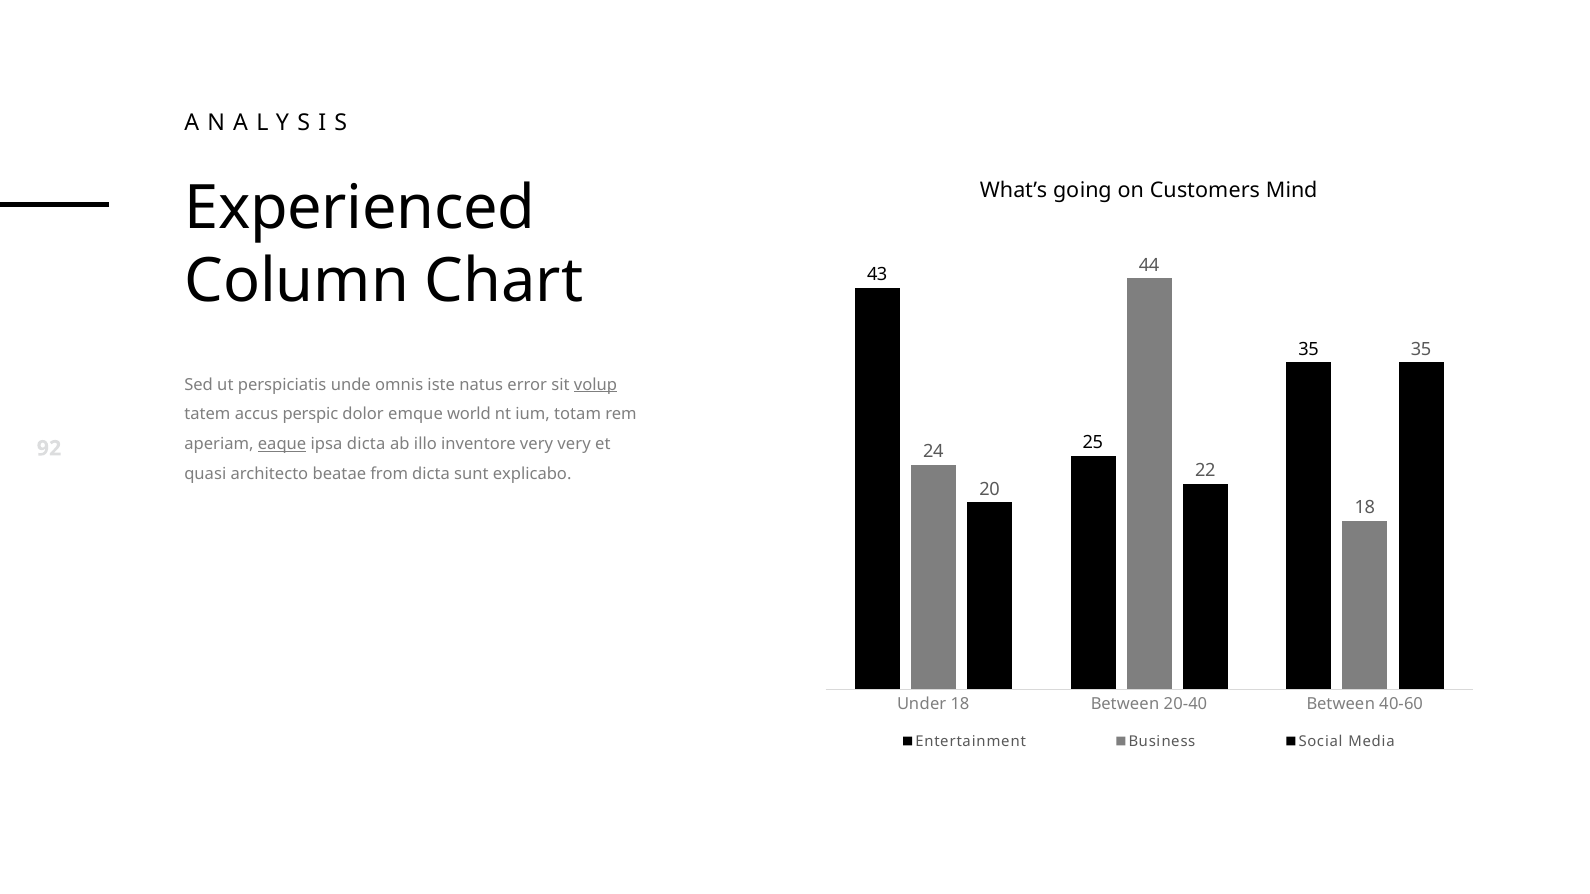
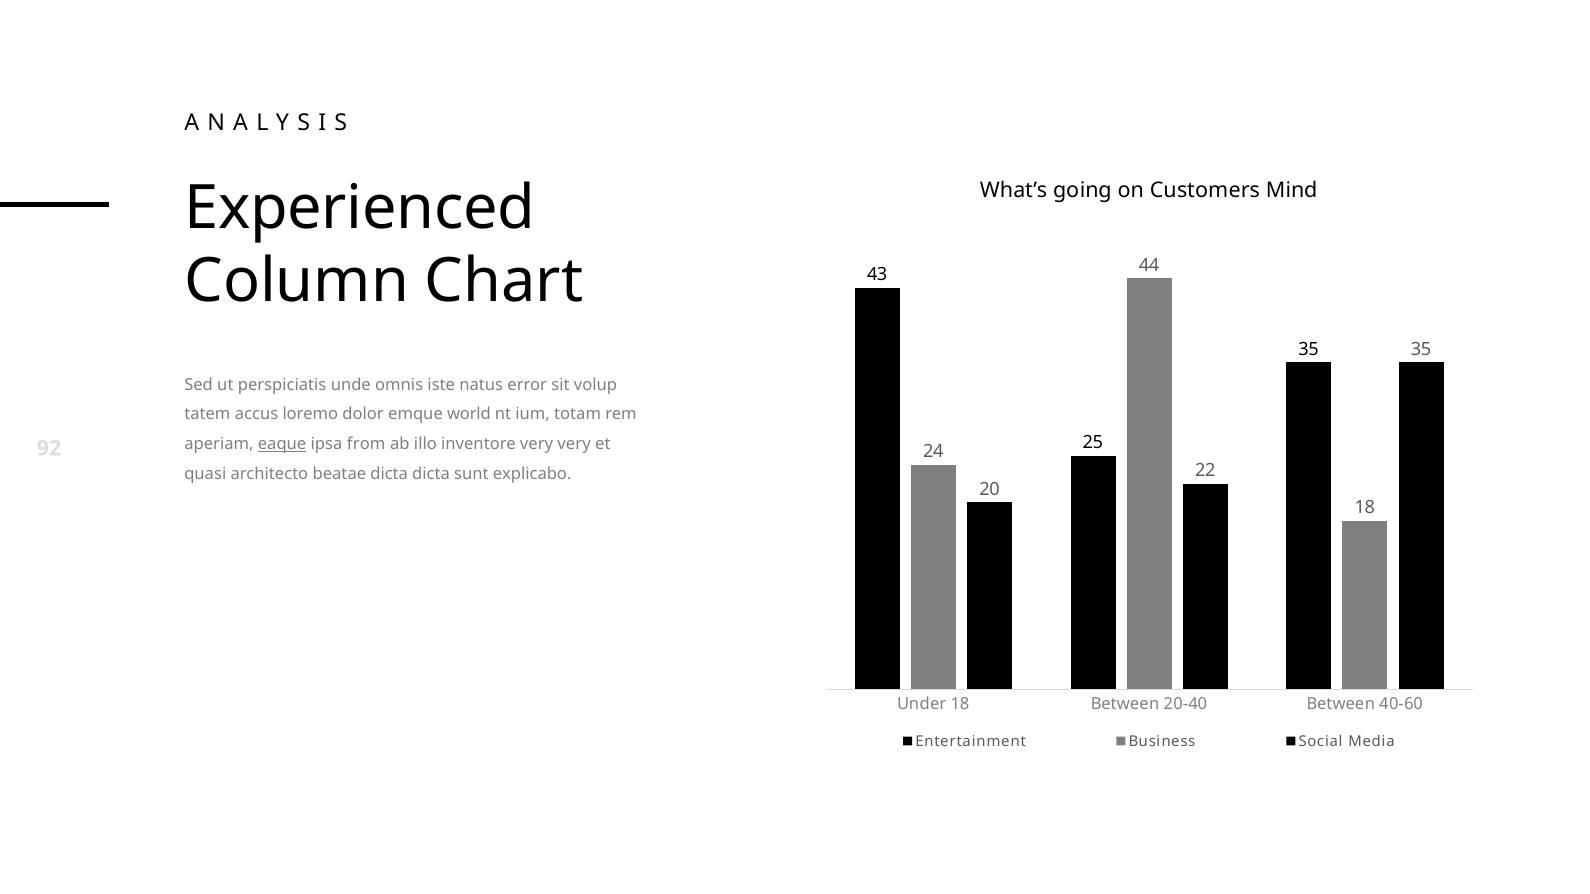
volup underline: present -> none
perspic: perspic -> loremo
ipsa dicta: dicta -> from
beatae from: from -> dicta
